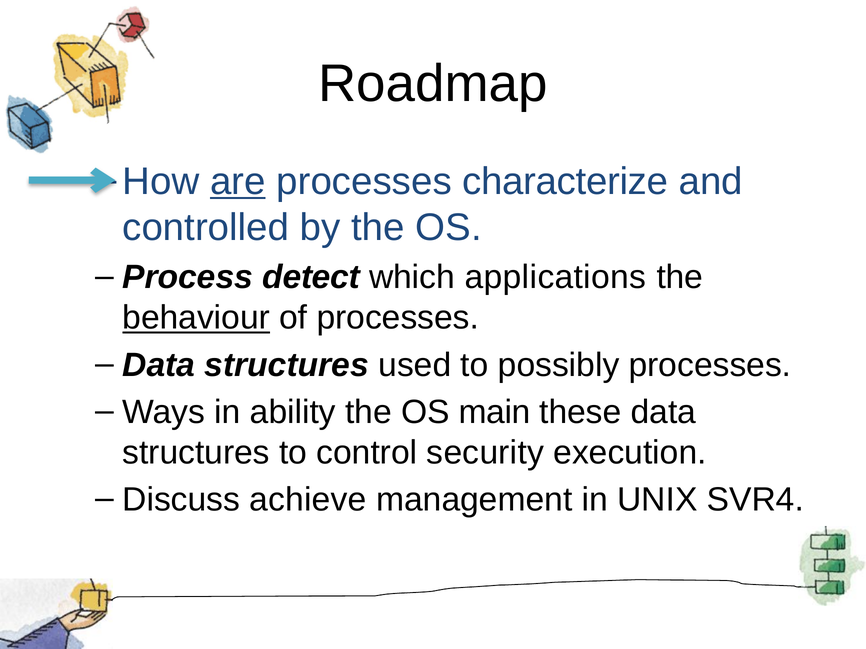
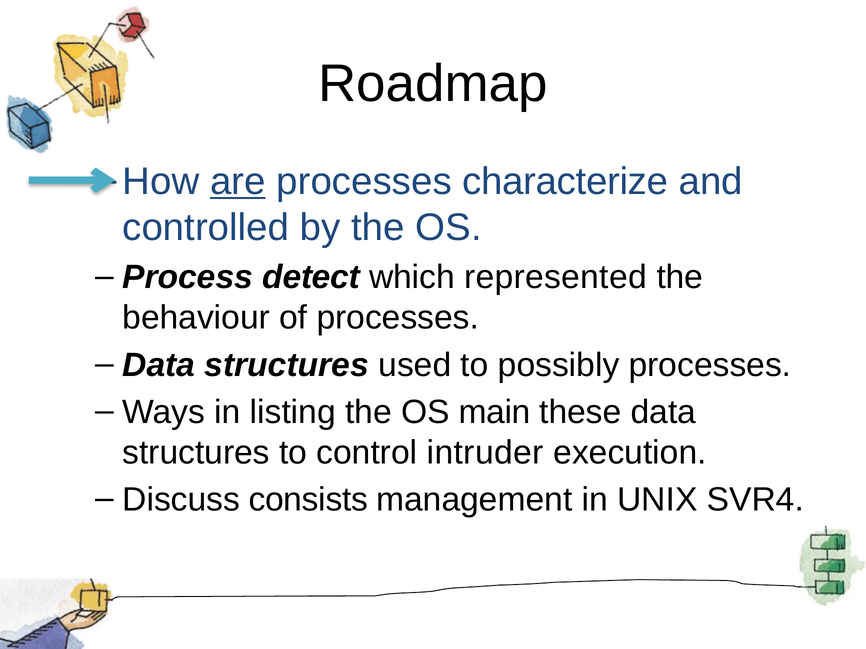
applications: applications -> represented
behaviour underline: present -> none
ability: ability -> listing
security: security -> intruder
achieve: achieve -> consists
